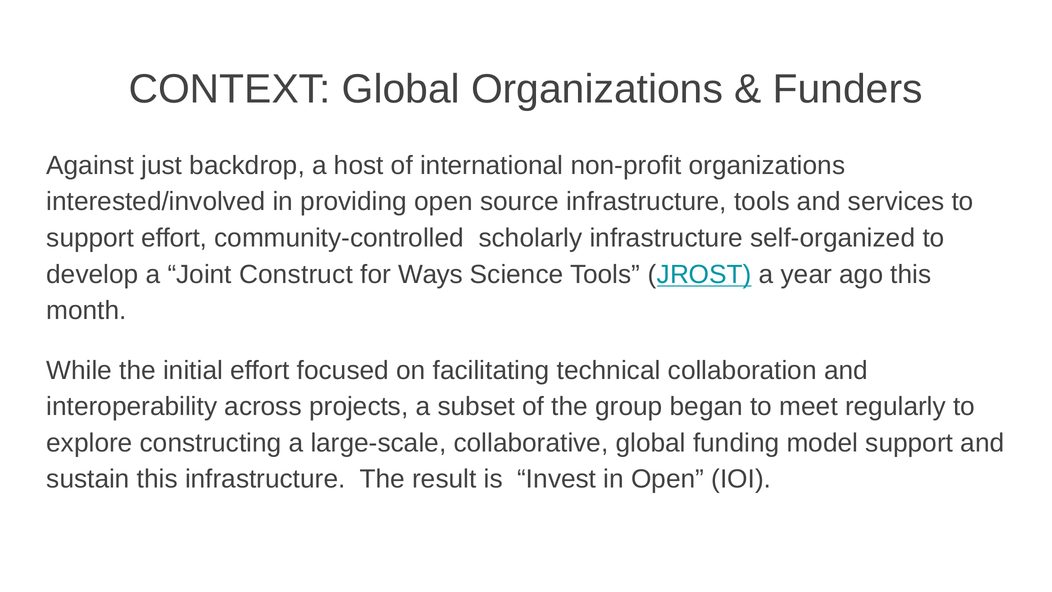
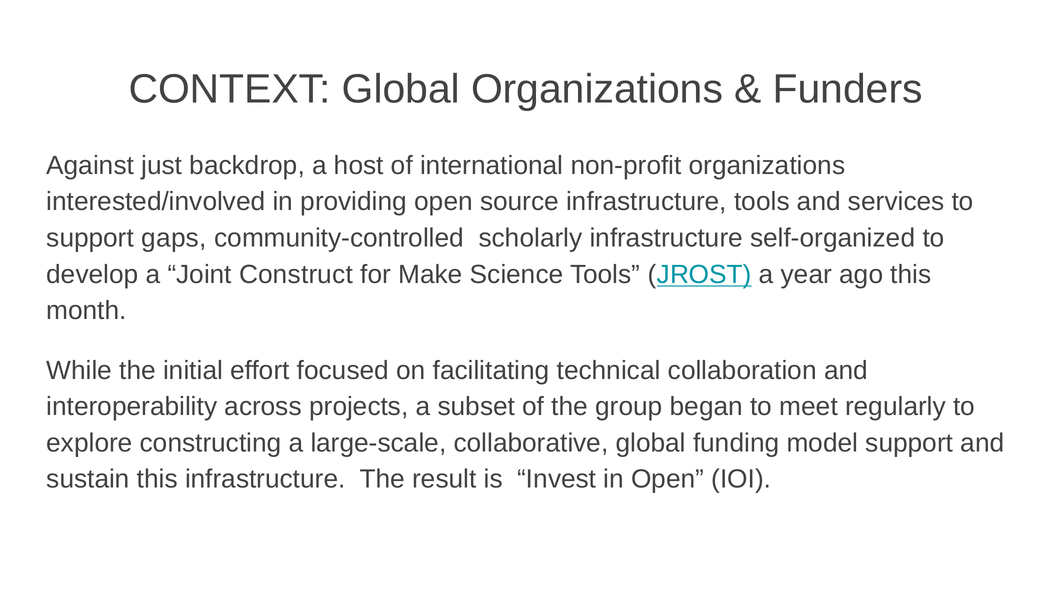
support effort: effort -> gaps
Ways: Ways -> Make
